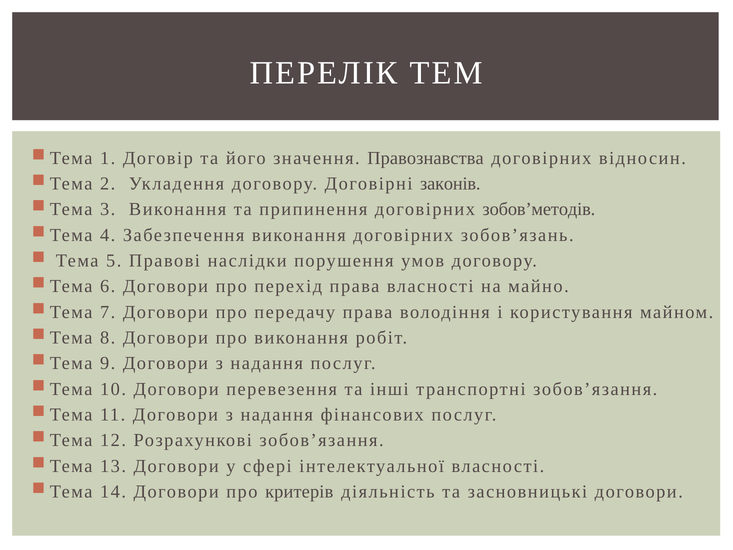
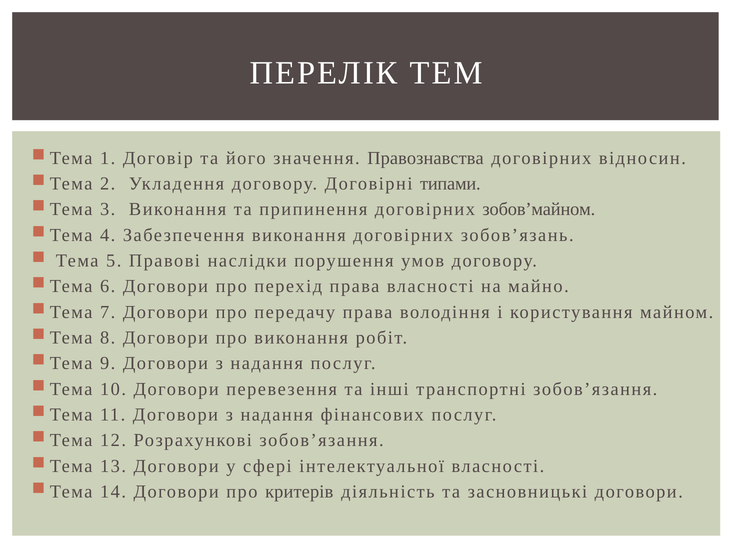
законів: законів -> типами
зобов’методів: зобов’методів -> зобов’майном
